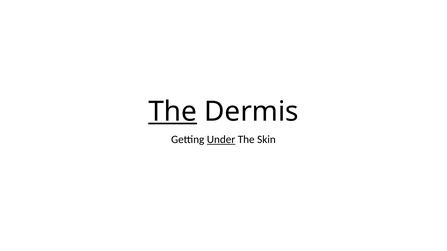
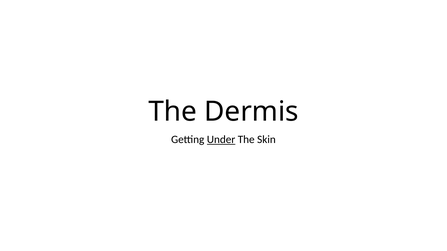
The at (173, 112) underline: present -> none
